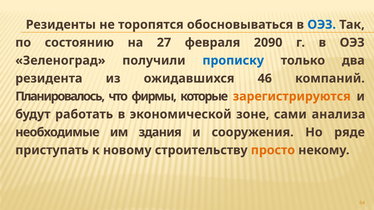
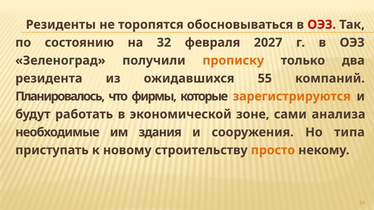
ОЭЗ at (322, 25) colour: blue -> red
27: 27 -> 32
2090: 2090 -> 2027
прописку colour: blue -> orange
46: 46 -> 55
ряде: ряде -> типа
